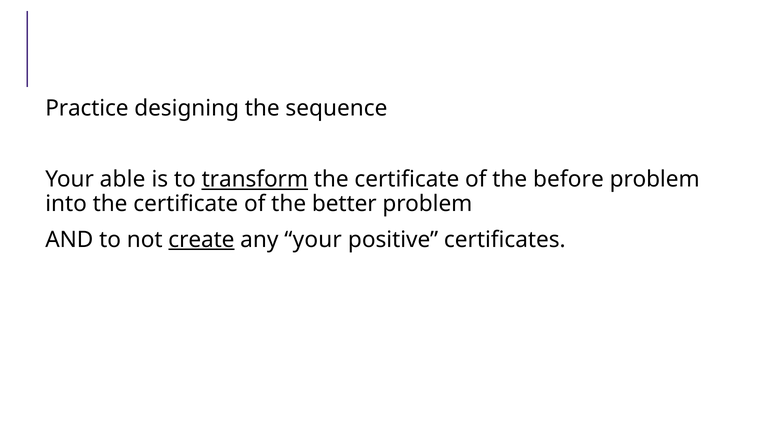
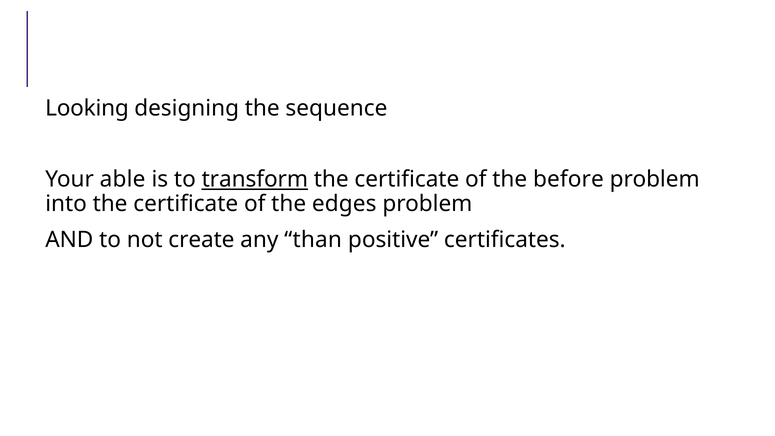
Practice: Practice -> Looking
better: better -> edges
create underline: present -> none
any your: your -> than
